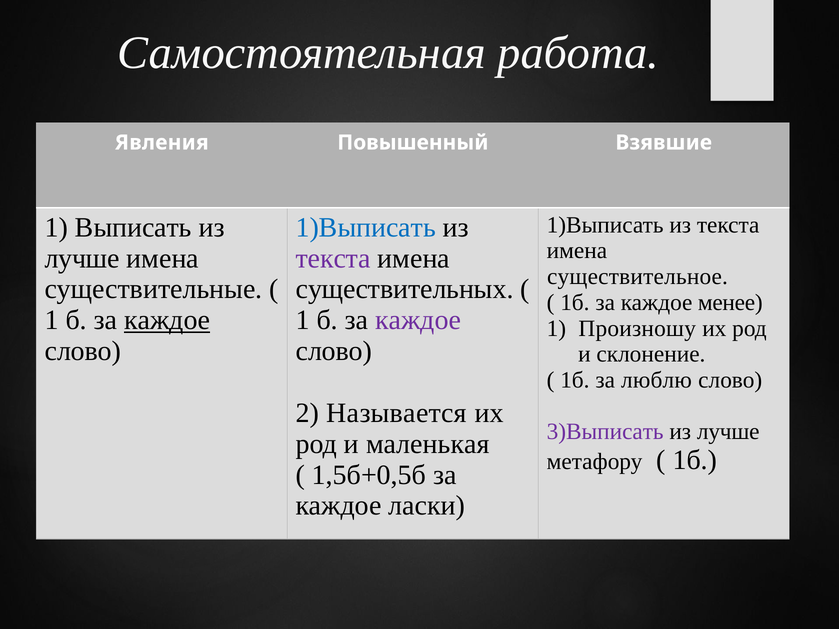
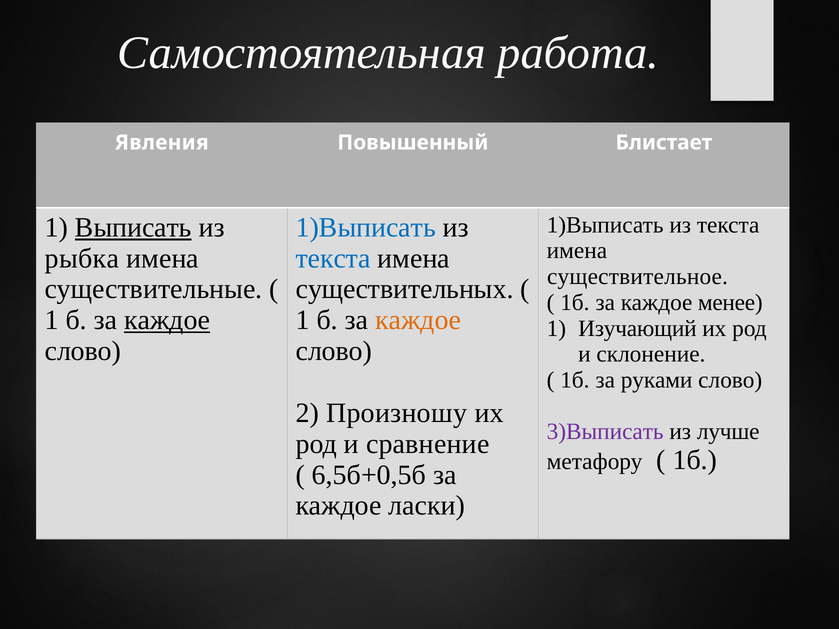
Взявшие: Взявшие -> Блистает
Выписать underline: none -> present
лучше at (82, 258): лучше -> рыбка
текста at (333, 258) colour: purple -> blue
каждое at (418, 320) colour: purple -> orange
Произношу: Произношу -> Изучающий
люблю: люблю -> руками
Называется: Называется -> Произношу
маленькая: маленькая -> сравнение
1,5б+0,5б: 1,5б+0,5б -> 6,5б+0,5б
